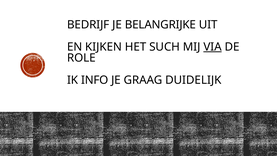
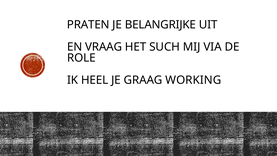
BEDRIJF: BEDRIJF -> PRATEN
KIJKEN: KIJKEN -> VRAAG
VIA underline: present -> none
INFO: INFO -> HEEL
DUIDELIJK: DUIDELIJK -> WORKING
